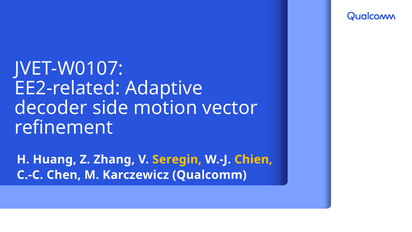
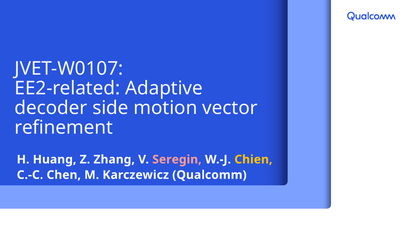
Seregin colour: yellow -> pink
